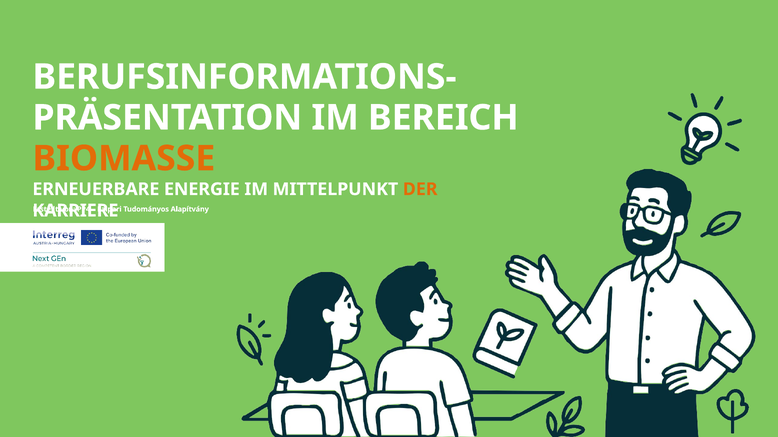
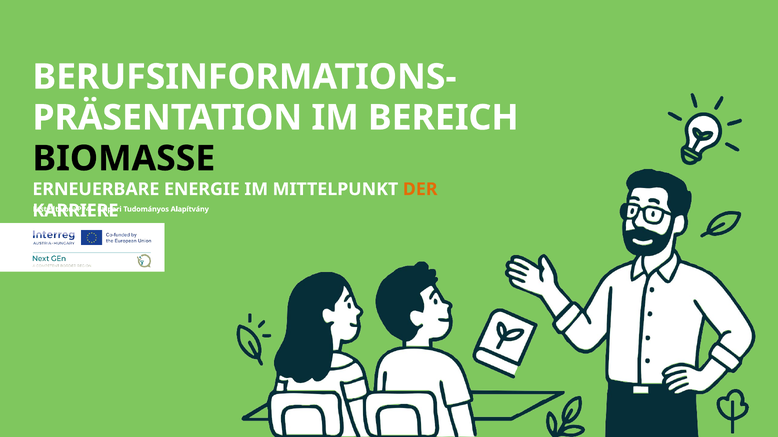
BIOMASSE colour: orange -> black
